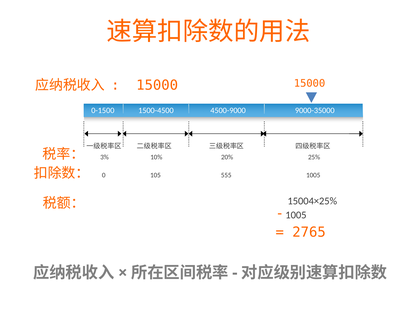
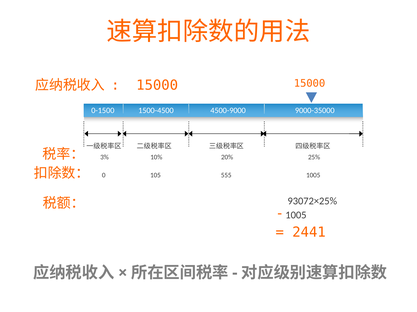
15004×25%: 15004×25% -> 93072×25%
2765: 2765 -> 2441
